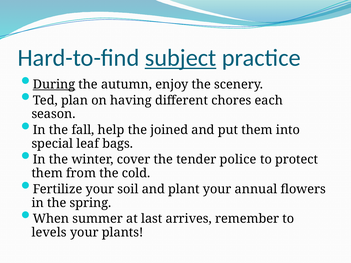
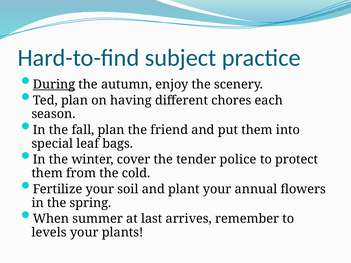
subject underline: present -> none
fall help: help -> plan
joined: joined -> friend
